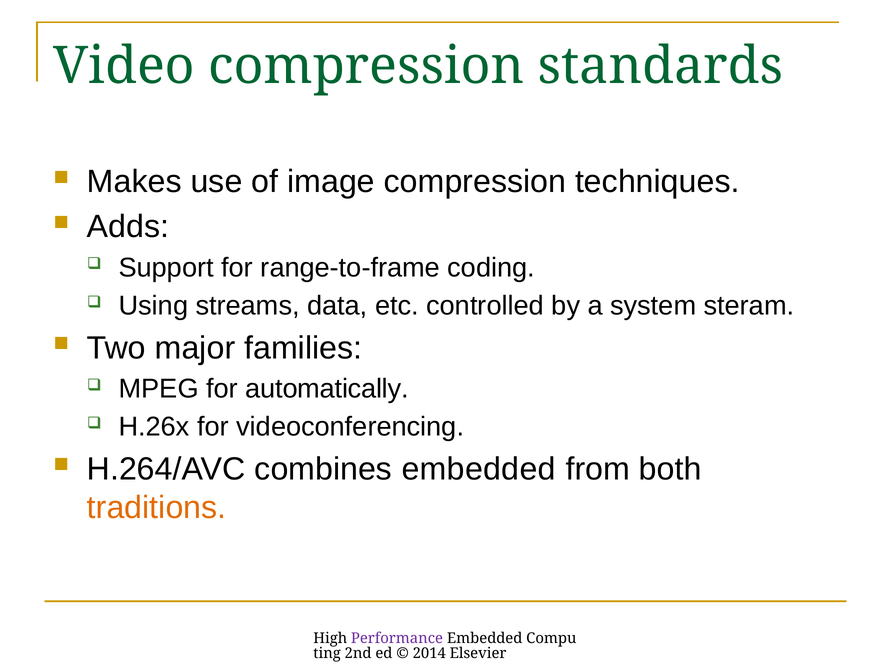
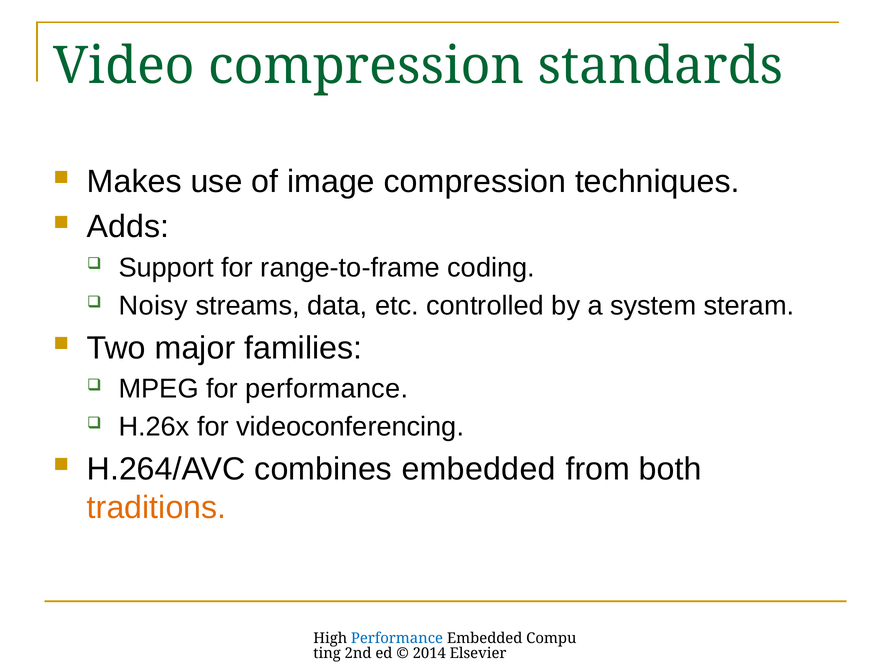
Using: Using -> Noisy
for automatically: automatically -> performance
Performance at (397, 639) colour: purple -> blue
